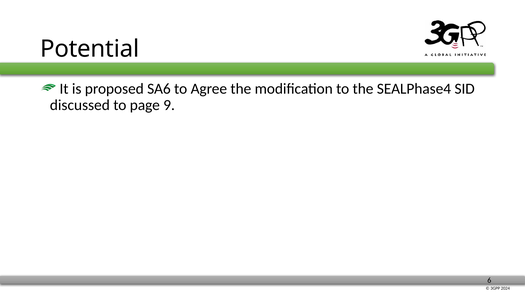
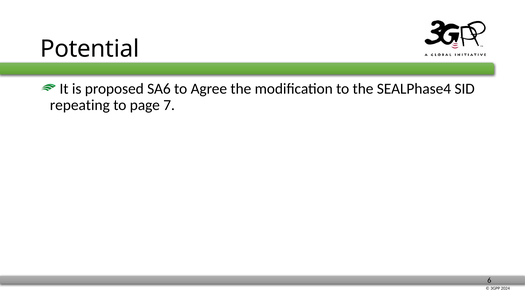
discussed: discussed -> repeating
9: 9 -> 7
